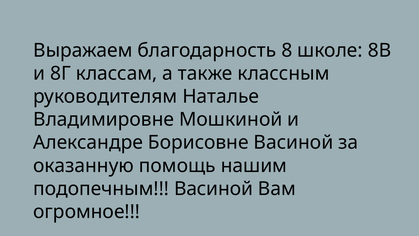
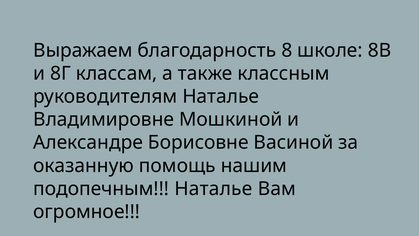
подопечным Васиной: Васиной -> Наталье
